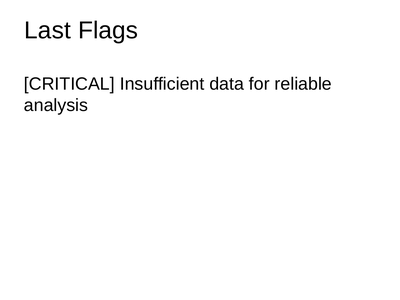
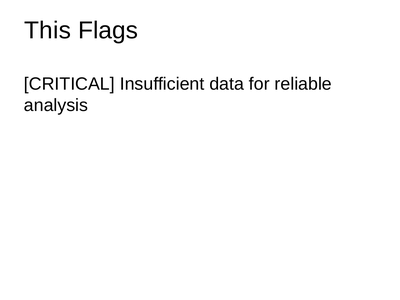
Last: Last -> This
